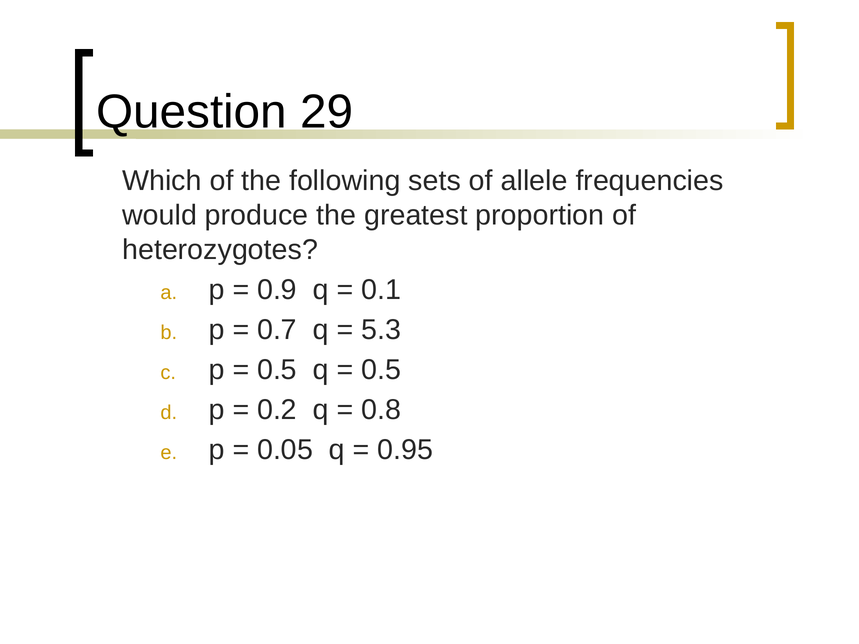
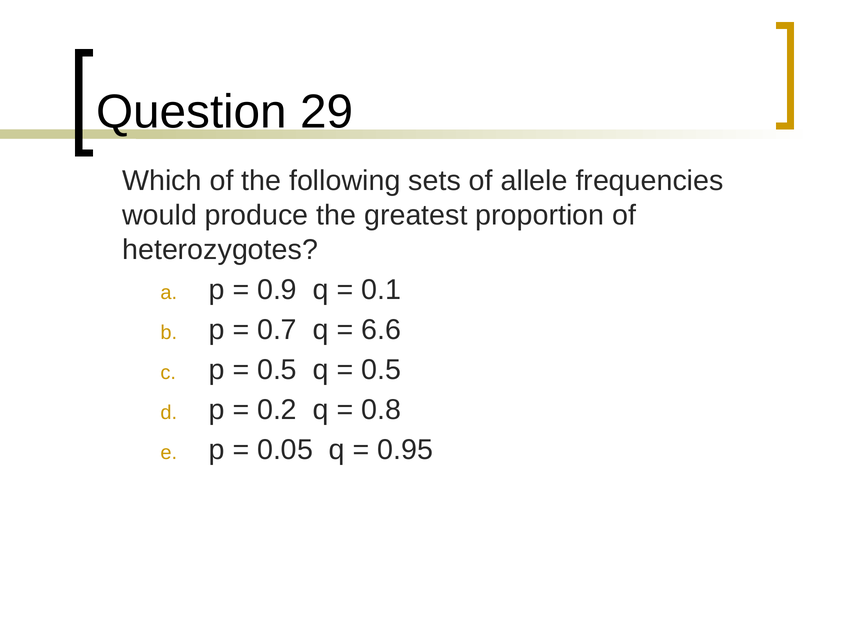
5.3: 5.3 -> 6.6
